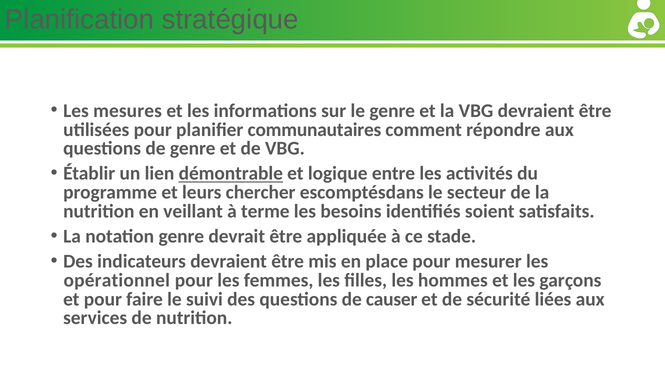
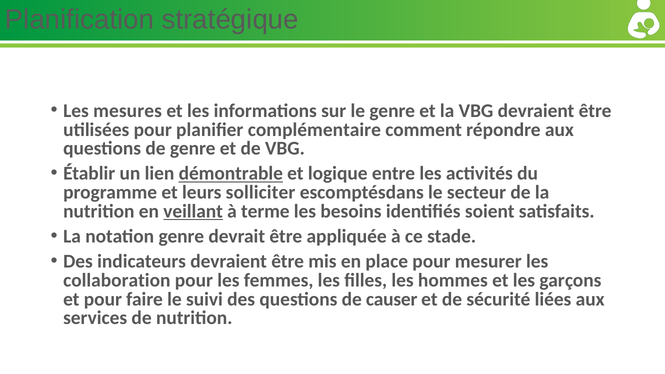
communautaires: communautaires -> complémentaire
chercher: chercher -> solliciter
veillant underline: none -> present
opérationnel: opérationnel -> collaboration
